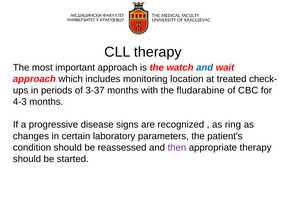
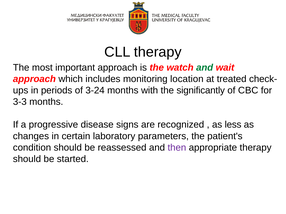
and at (205, 68) colour: blue -> green
3-37: 3-37 -> 3-24
fludarabine: fludarabine -> significantly
4-3: 4-3 -> 3-3
ring: ring -> less
